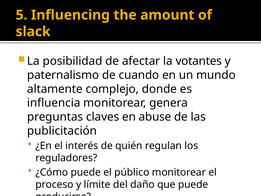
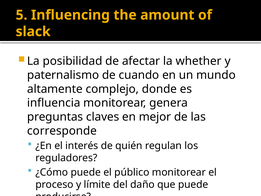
votantes: votantes -> whether
abuse: abuse -> mejor
publicitación: publicitación -> corresponde
